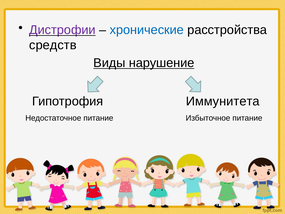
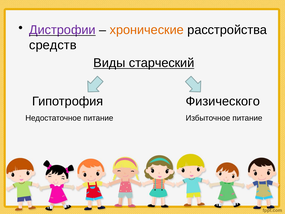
хронические colour: blue -> orange
нарушение: нарушение -> старческий
Иммунитета: Иммунитета -> Физического
